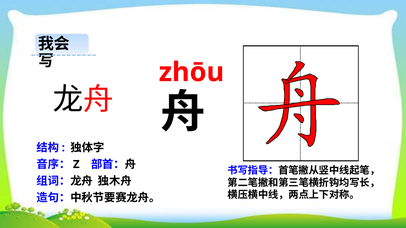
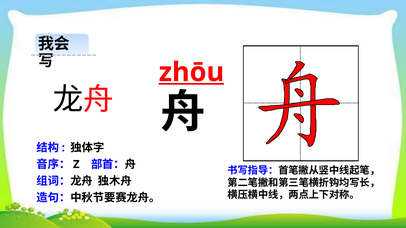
zhōu underline: none -> present
